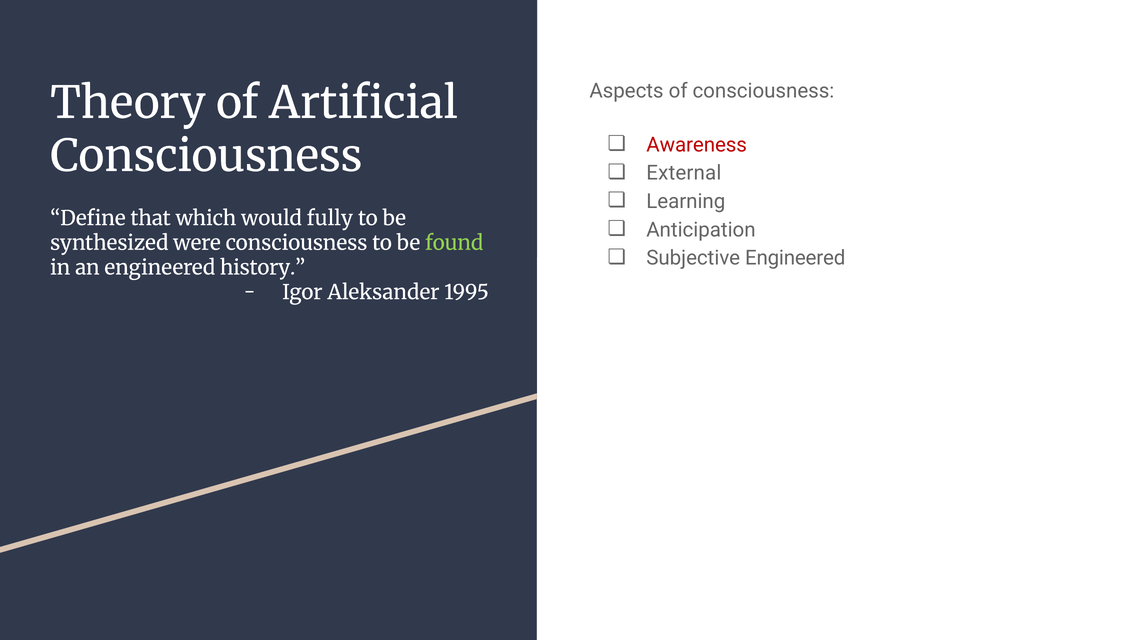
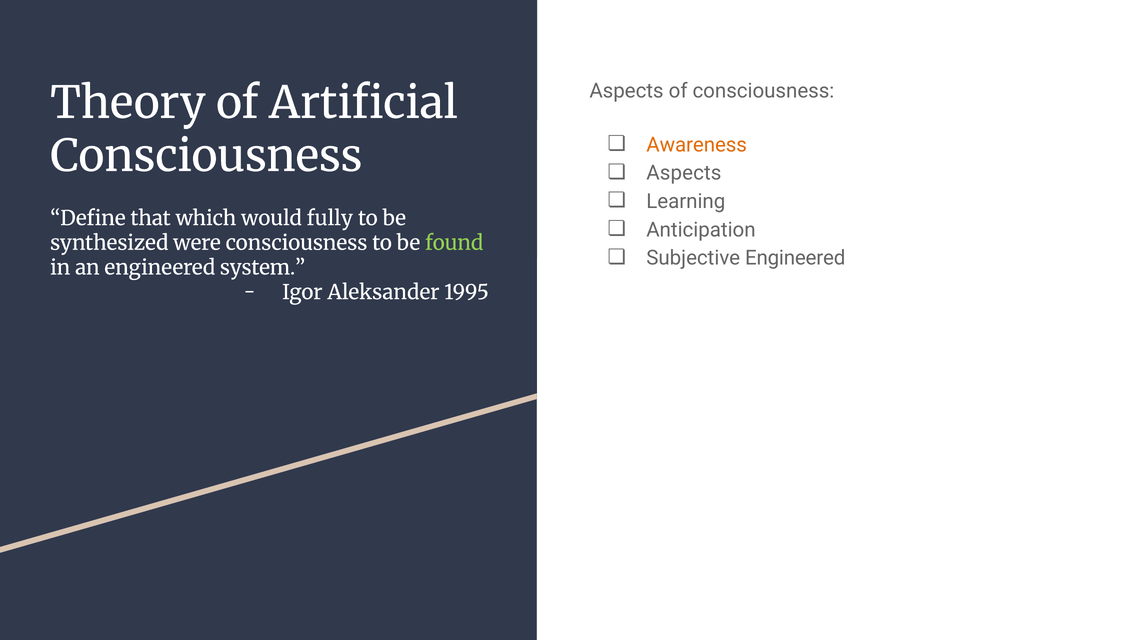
Awareness colour: red -> orange
External at (684, 173): External -> Aspects
history: history -> system
